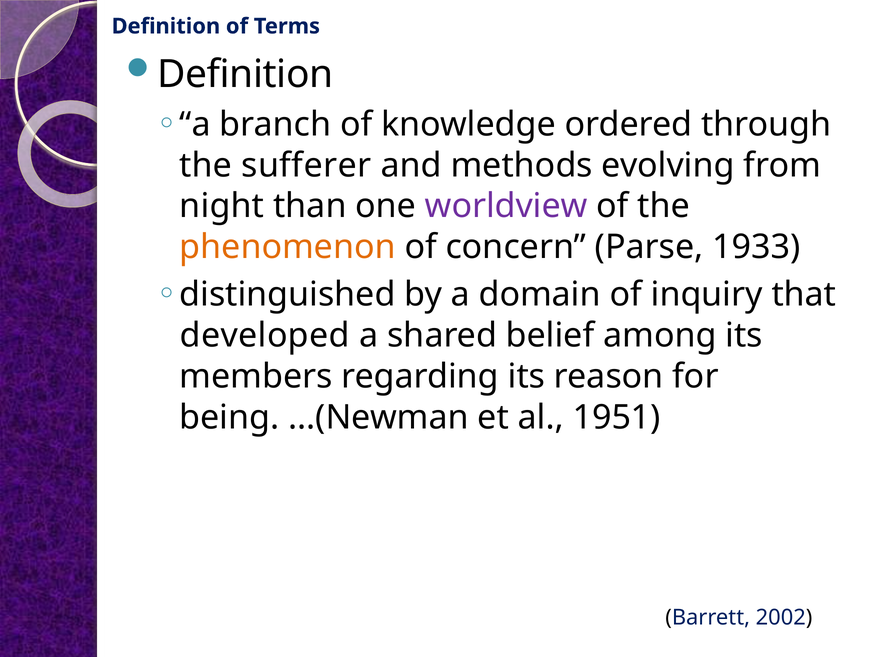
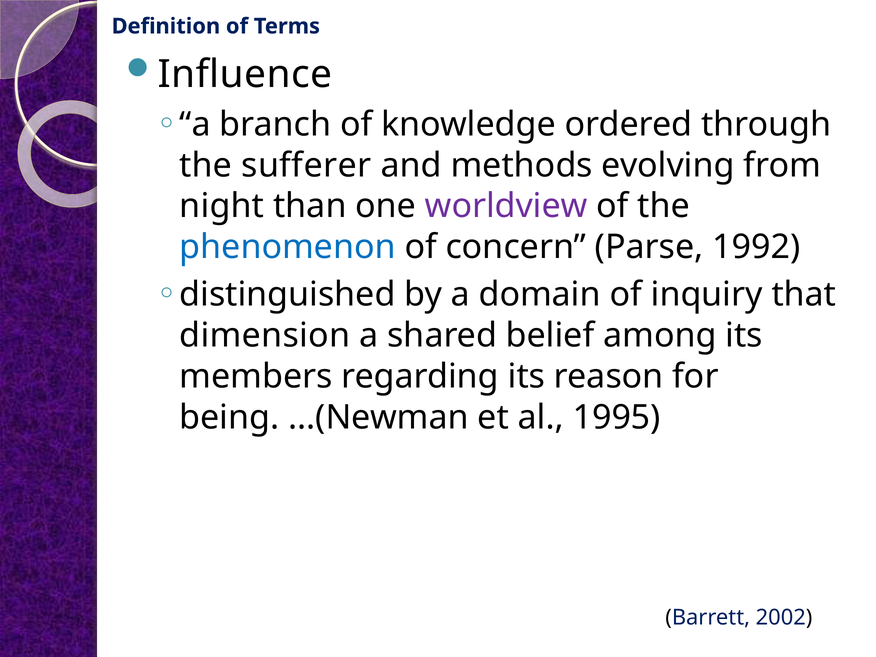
Definition at (245, 74): Definition -> Influence
phenomenon colour: orange -> blue
1933: 1933 -> 1992
developed: developed -> dimension
1951: 1951 -> 1995
